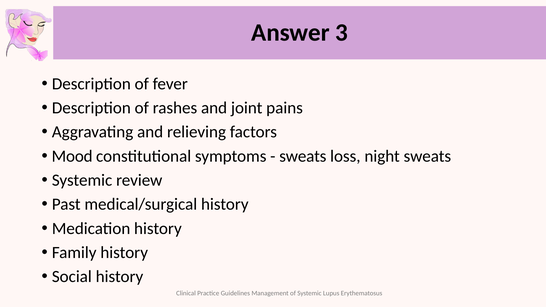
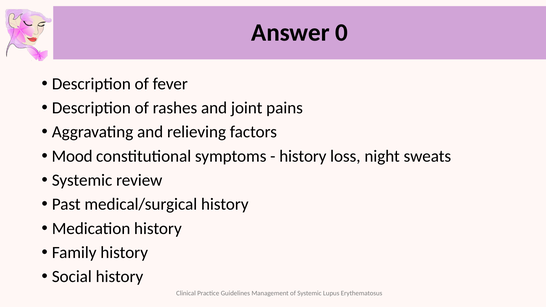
3: 3 -> 0
sweats at (303, 156): sweats -> history
